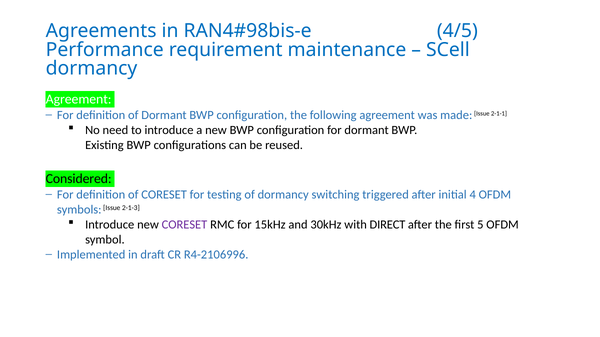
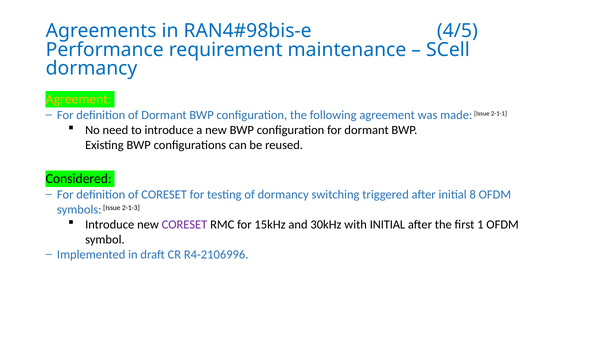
Agreement at (79, 99) colour: white -> yellow
4: 4 -> 8
with DIRECT: DIRECT -> INITIAL
5: 5 -> 1
